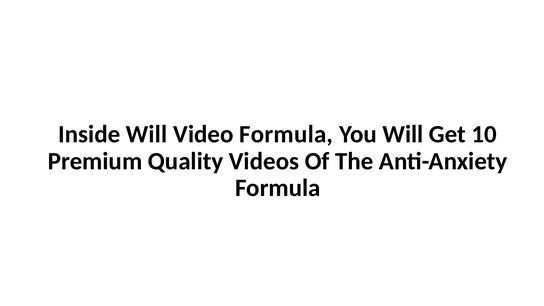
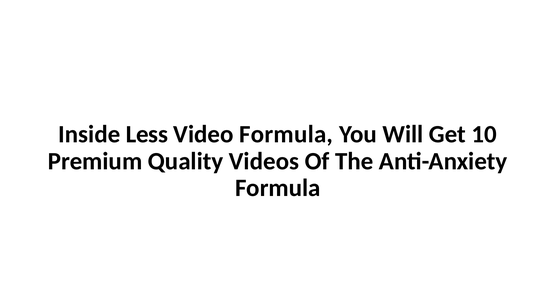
Inside Will: Will -> Less
